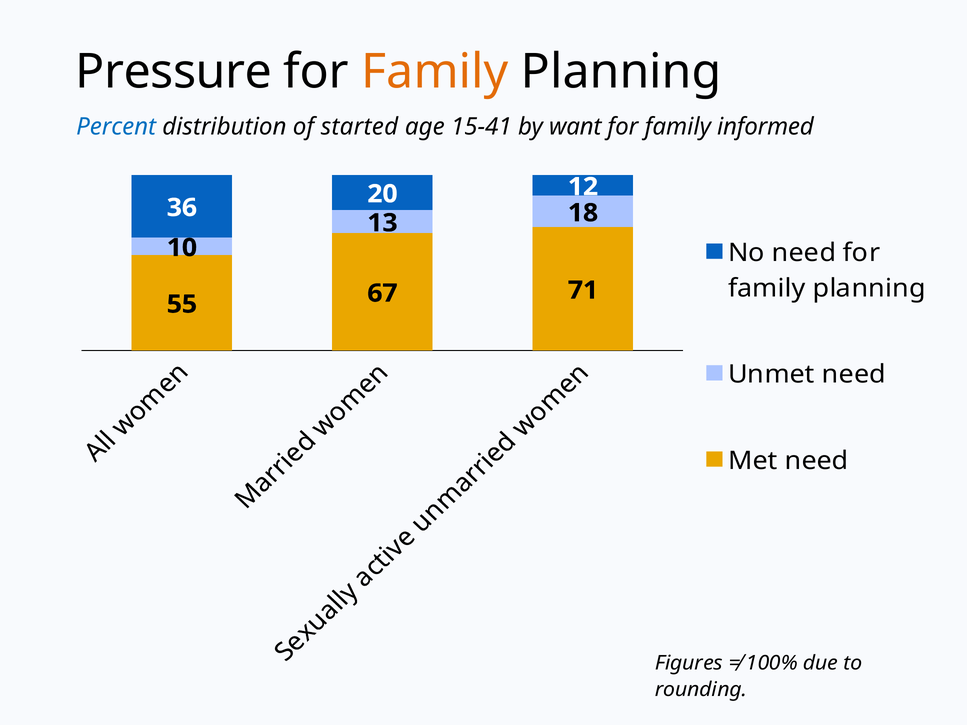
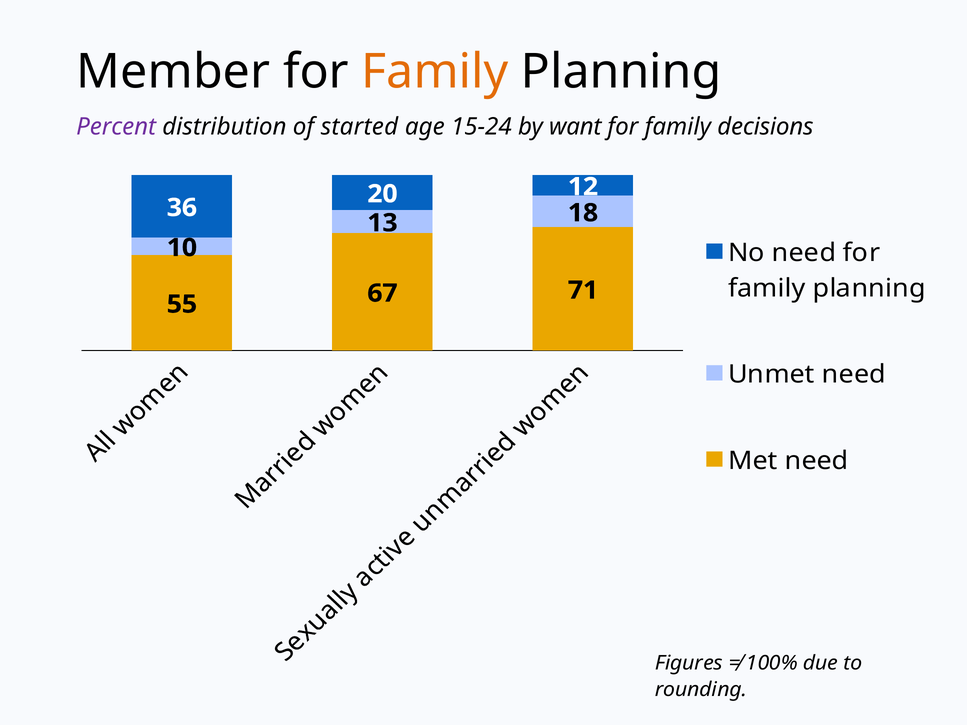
Pressure: Pressure -> Member
Percent colour: blue -> purple
15-41: 15-41 -> 15-24
informed: informed -> decisions
